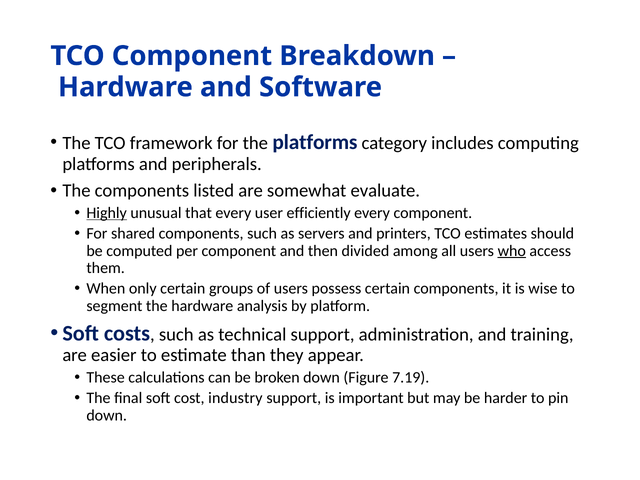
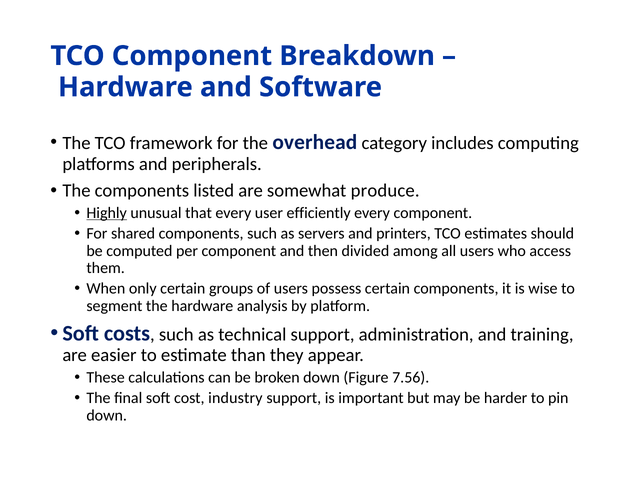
the platforms: platforms -> overhead
evaluate: evaluate -> produce
who underline: present -> none
7.19: 7.19 -> 7.56
